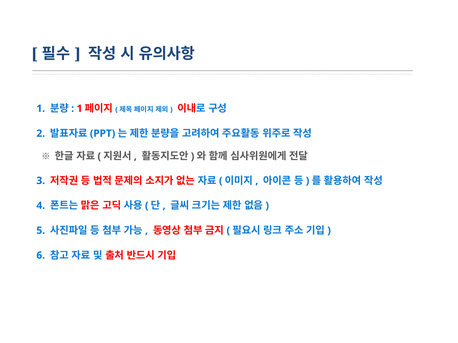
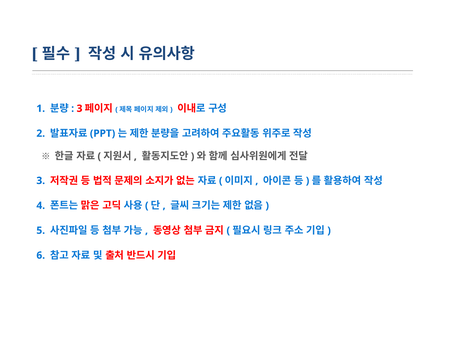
1 at (80, 109): 1 -> 3
